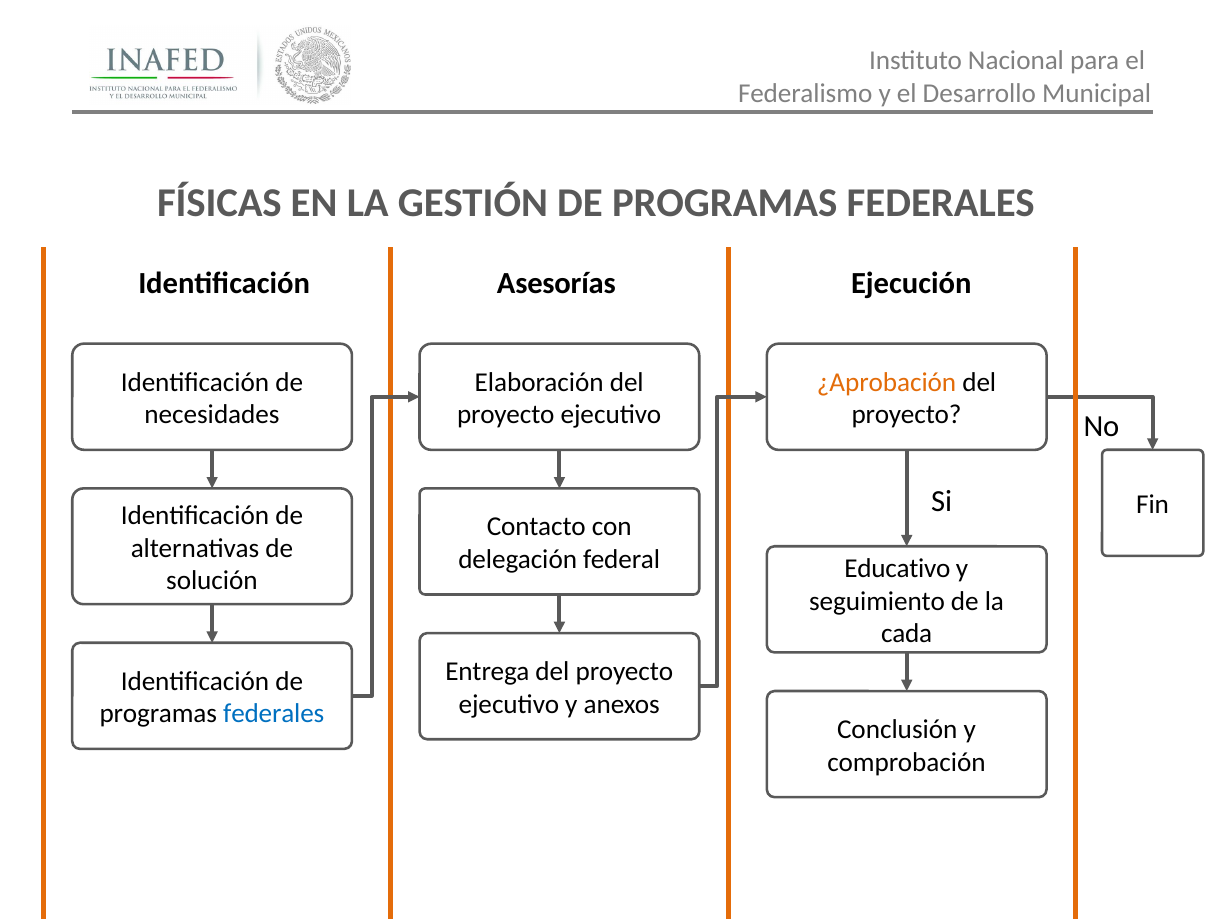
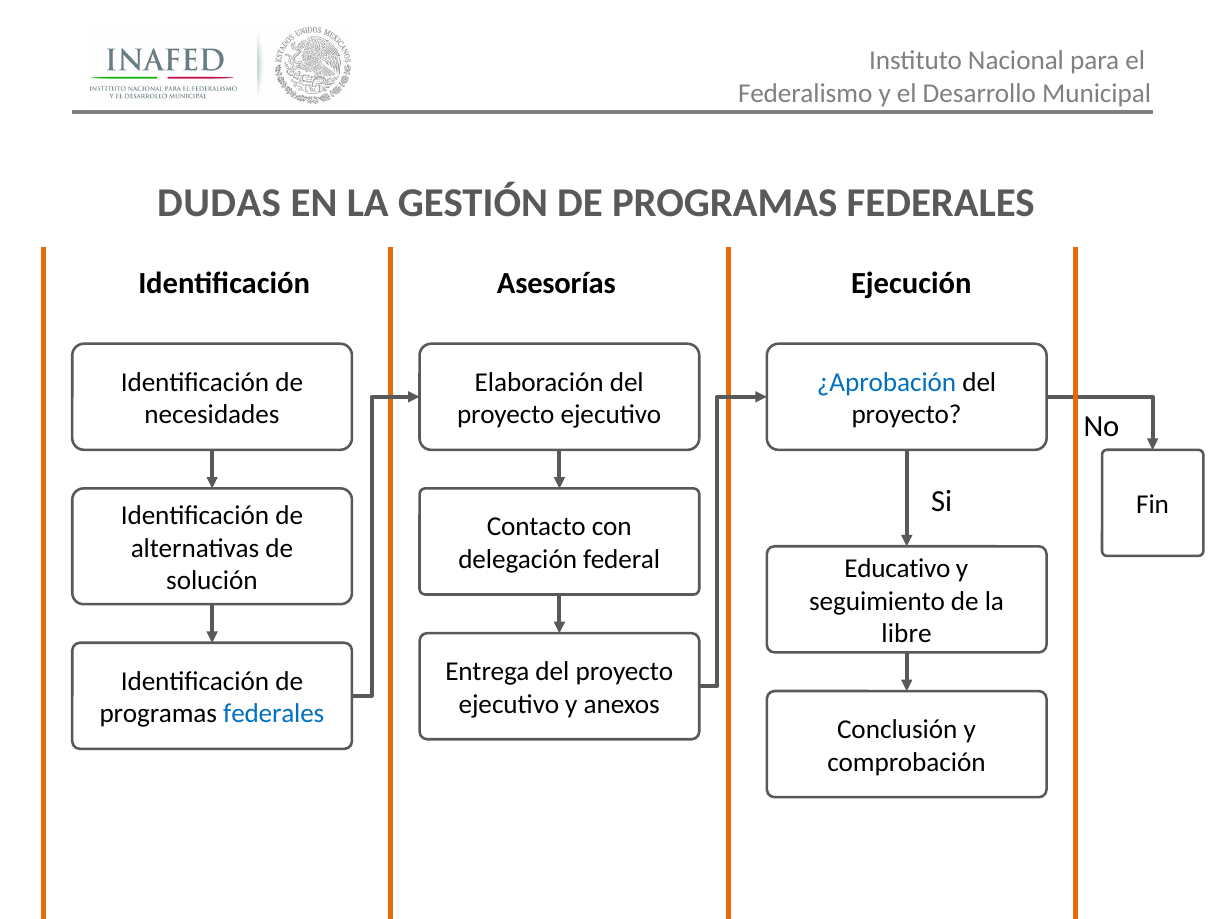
FÍSICAS: FÍSICAS -> DUDAS
¿Aprobación colour: orange -> blue
cada: cada -> libre
